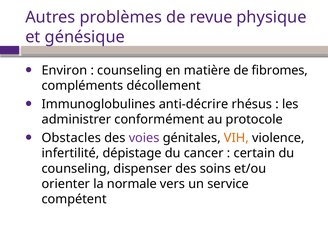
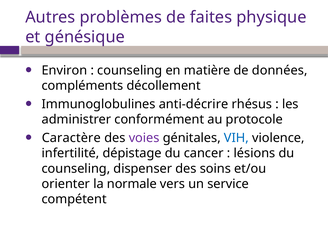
revue: revue -> faites
fibromes: fibromes -> données
Obstacles: Obstacles -> Caractère
VIH colour: orange -> blue
certain: certain -> lésions
